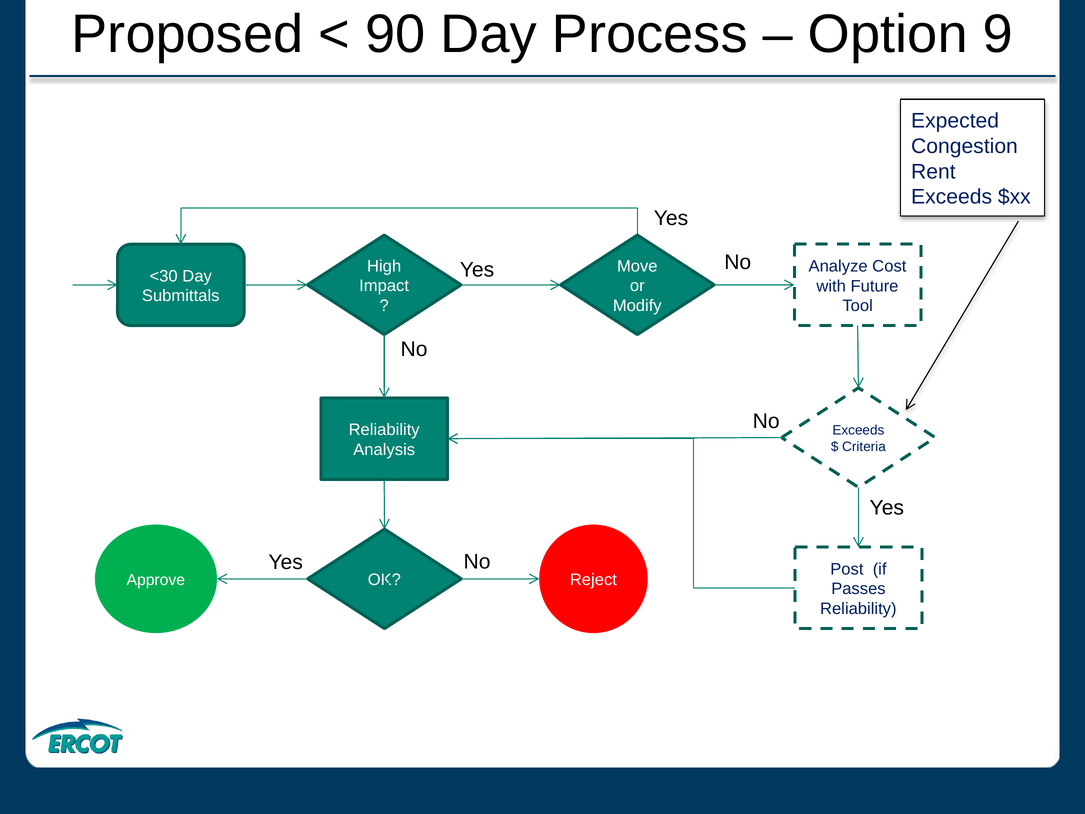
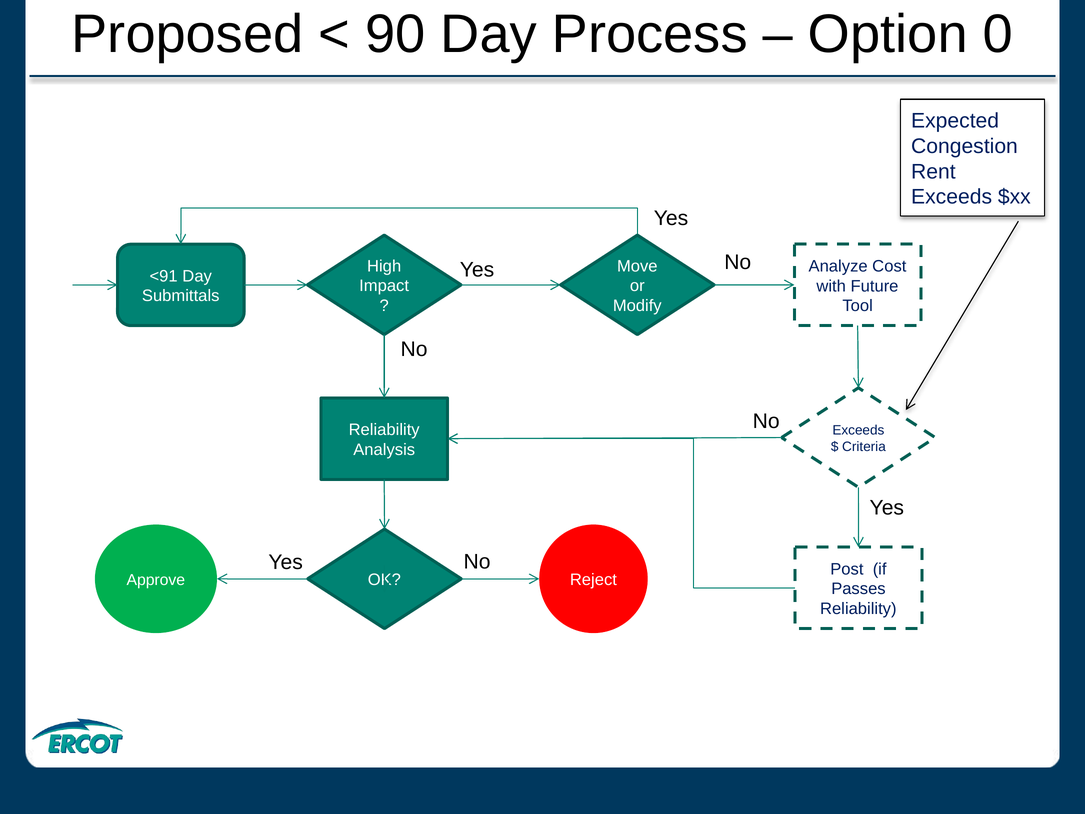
9: 9 -> 0
<30: <30 -> <91
